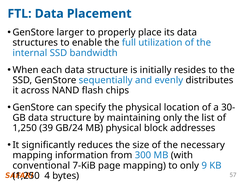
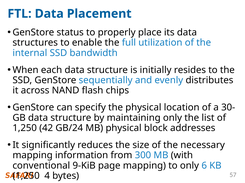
larger: larger -> status
39: 39 -> 42
7-KiB: 7-KiB -> 9-KiB
9: 9 -> 6
